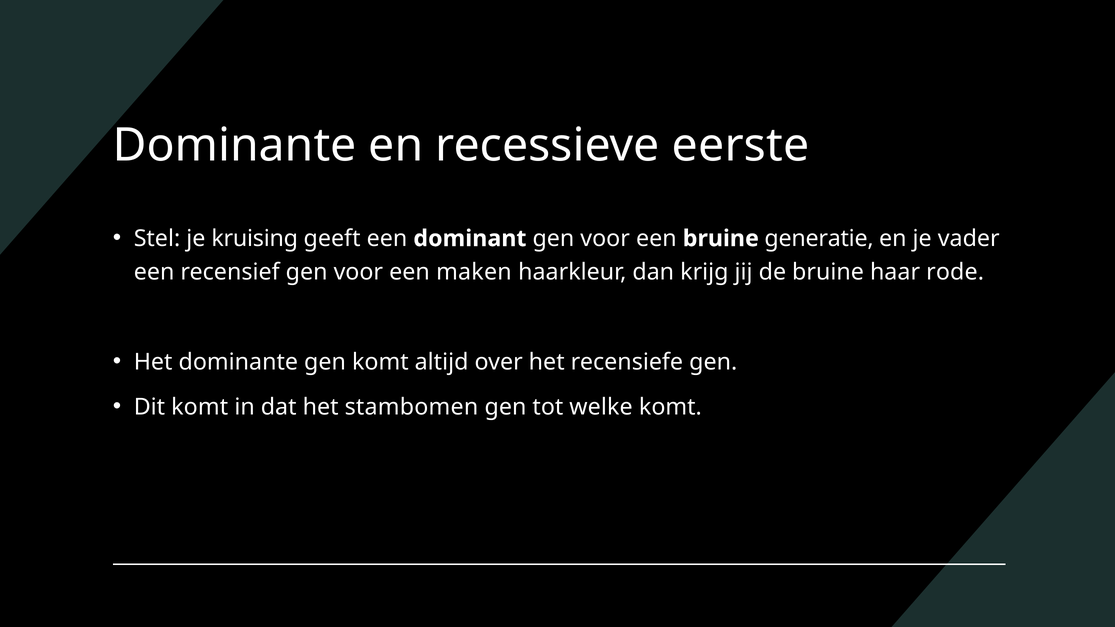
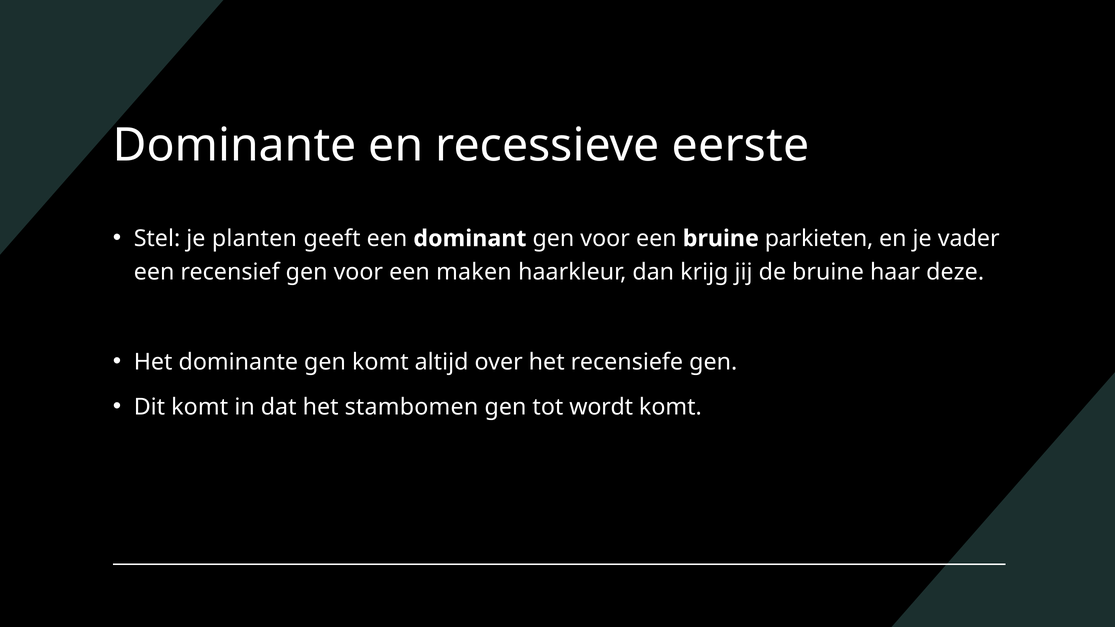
kruising: kruising -> planten
generatie: generatie -> parkieten
rode: rode -> deze
welke: welke -> wordt
